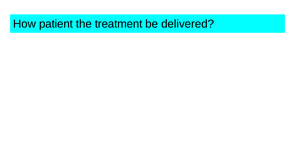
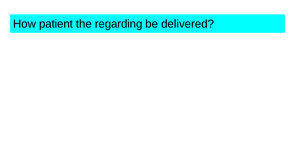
treatment: treatment -> regarding
